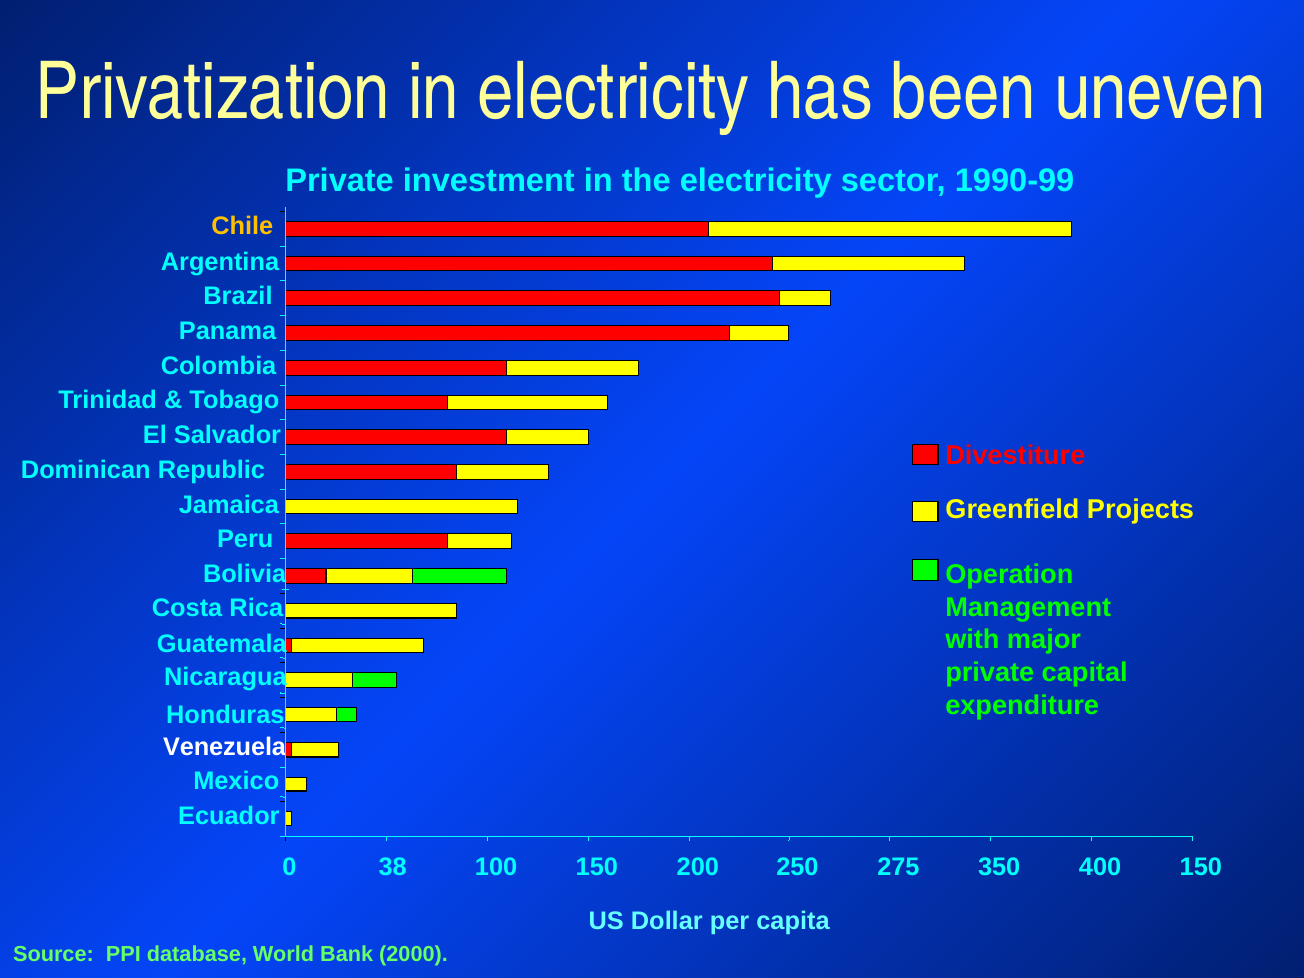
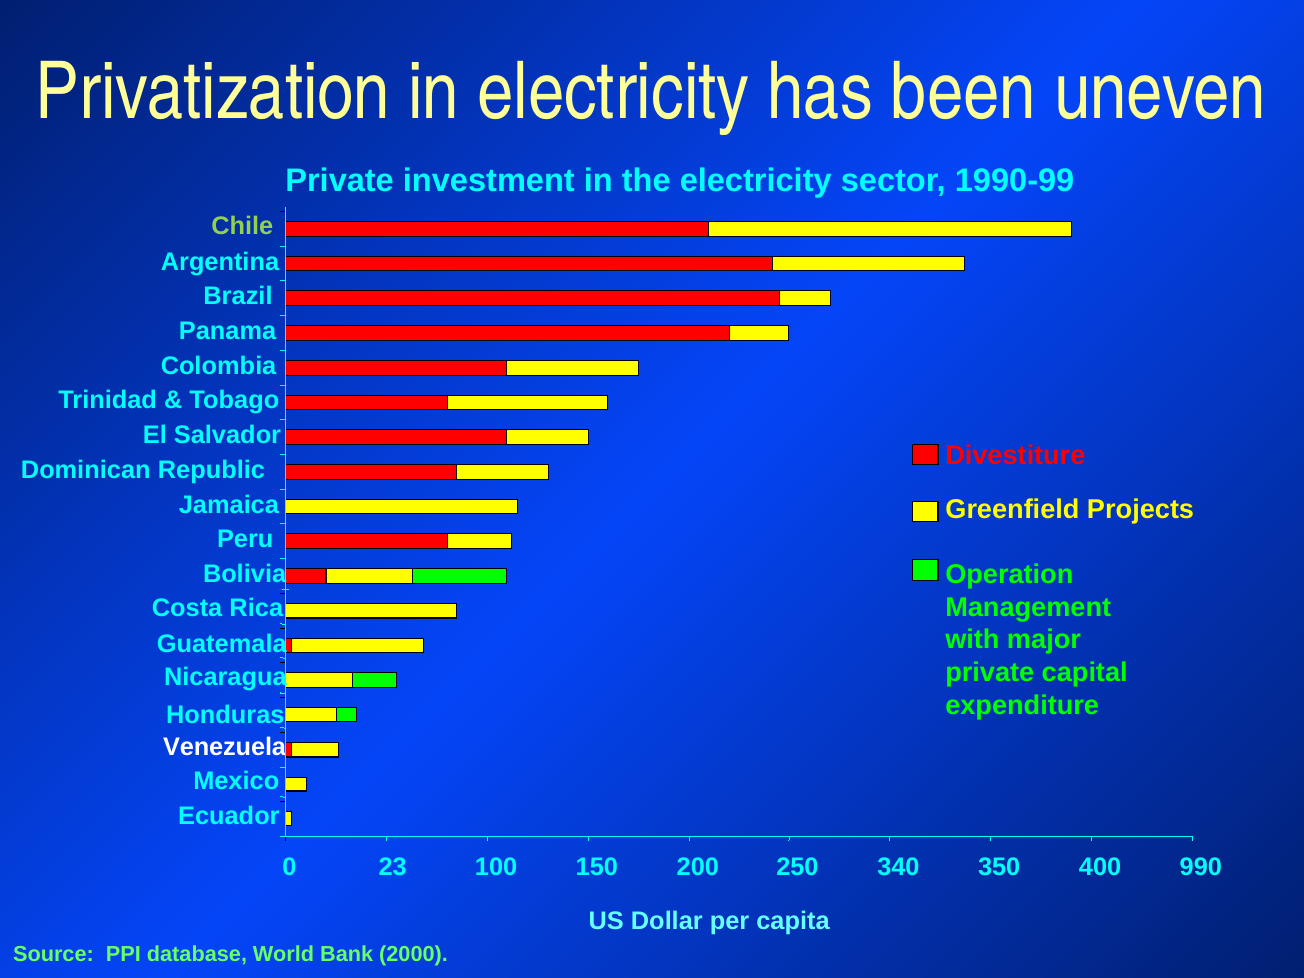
Chile colour: yellow -> light green
38: 38 -> 23
275: 275 -> 340
400 150: 150 -> 990
